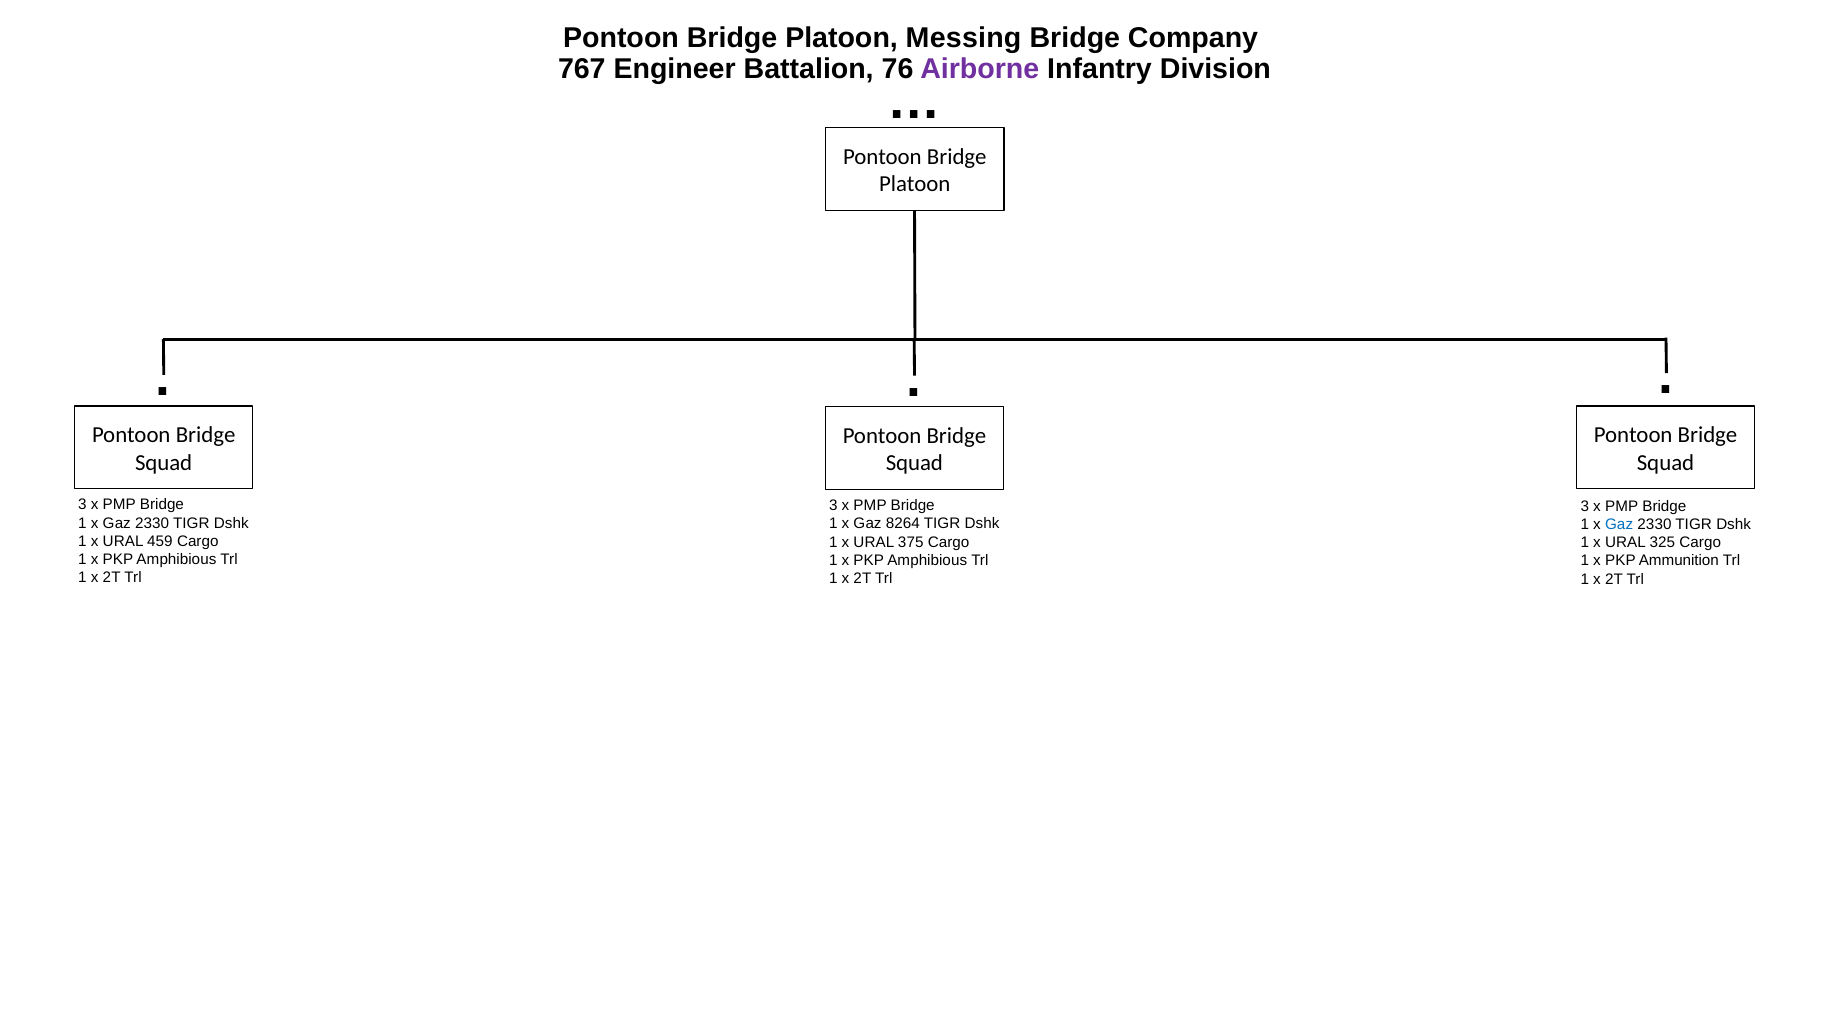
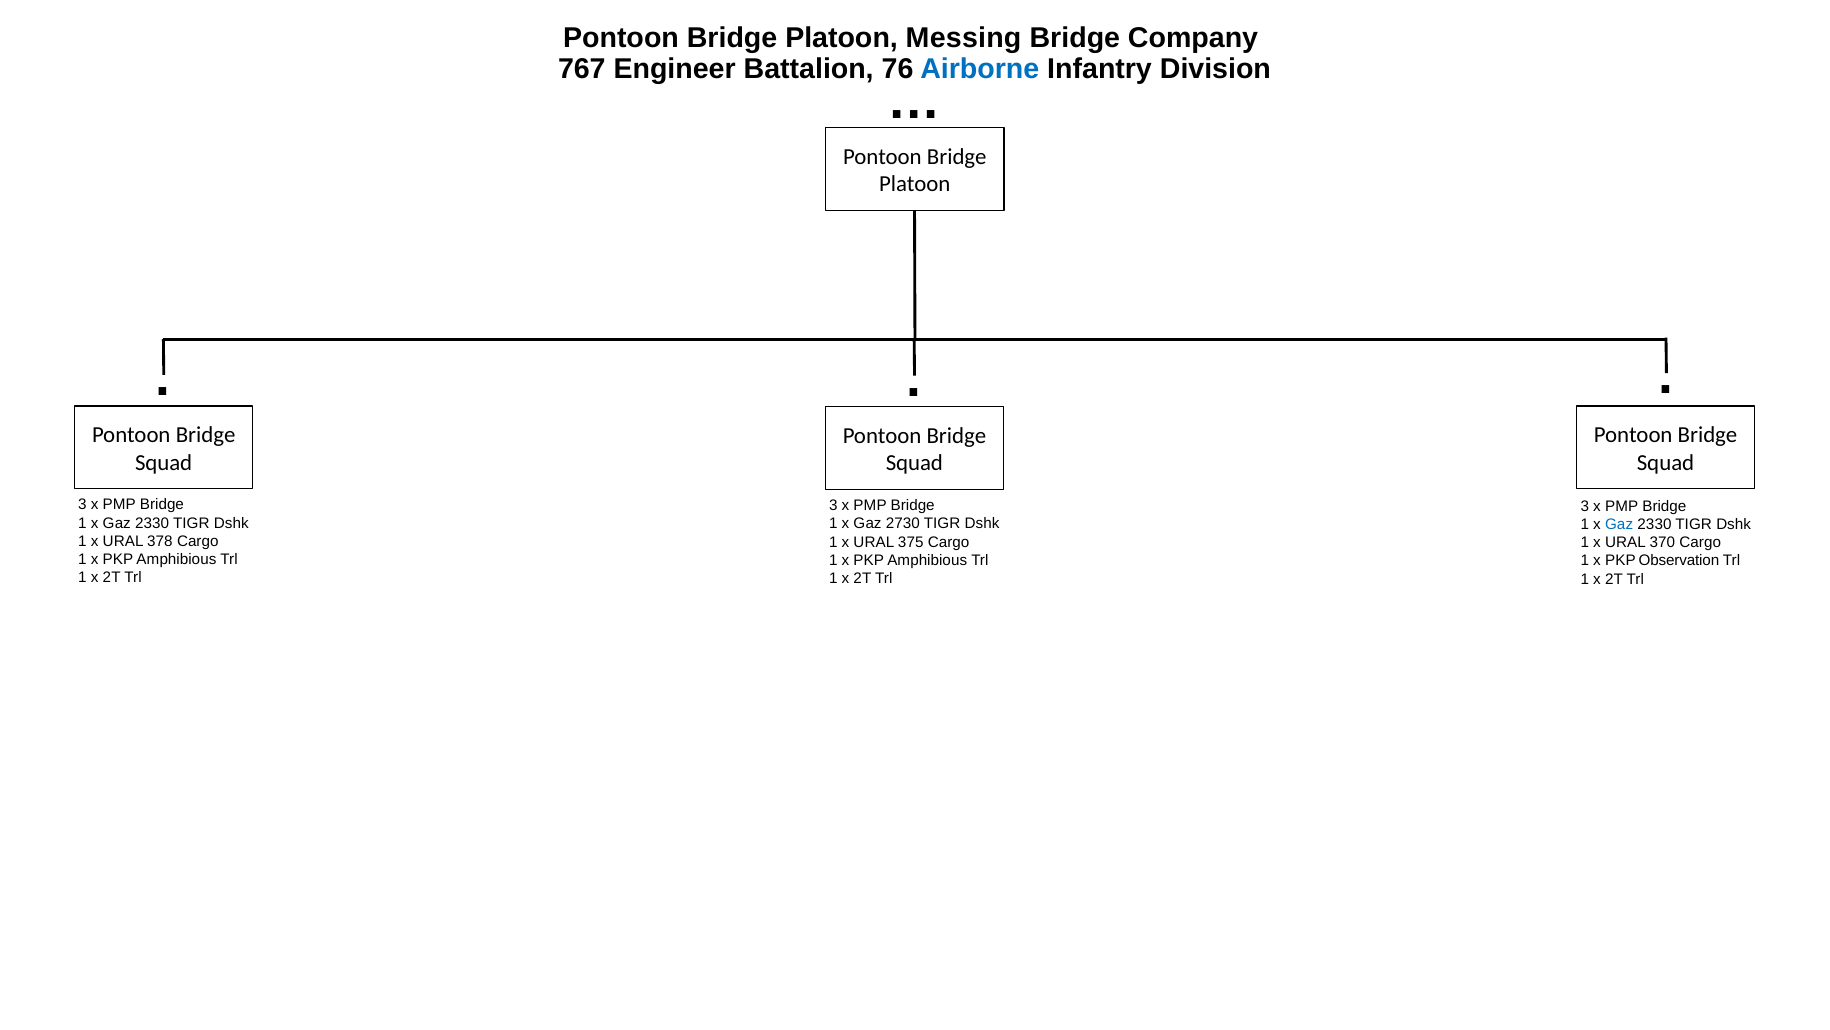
Airborne colour: purple -> blue
8264: 8264 -> 2730
459: 459 -> 378
325: 325 -> 370
Ammunition: Ammunition -> Observation
